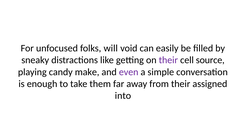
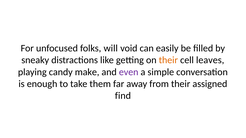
their at (168, 60) colour: purple -> orange
source: source -> leaves
into: into -> find
